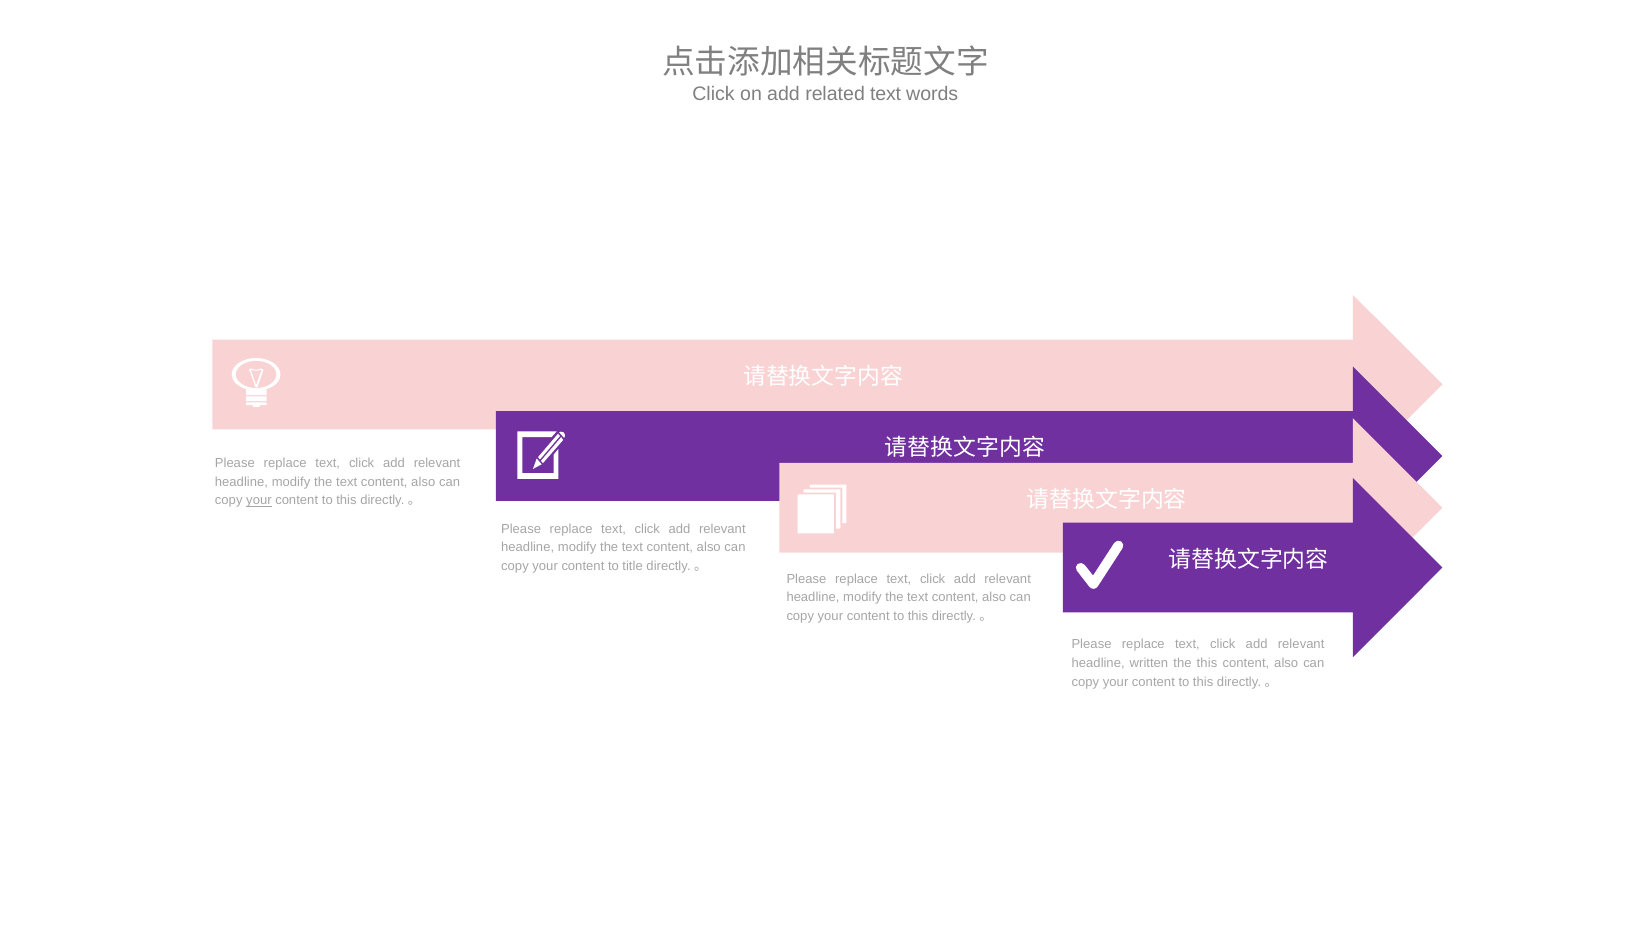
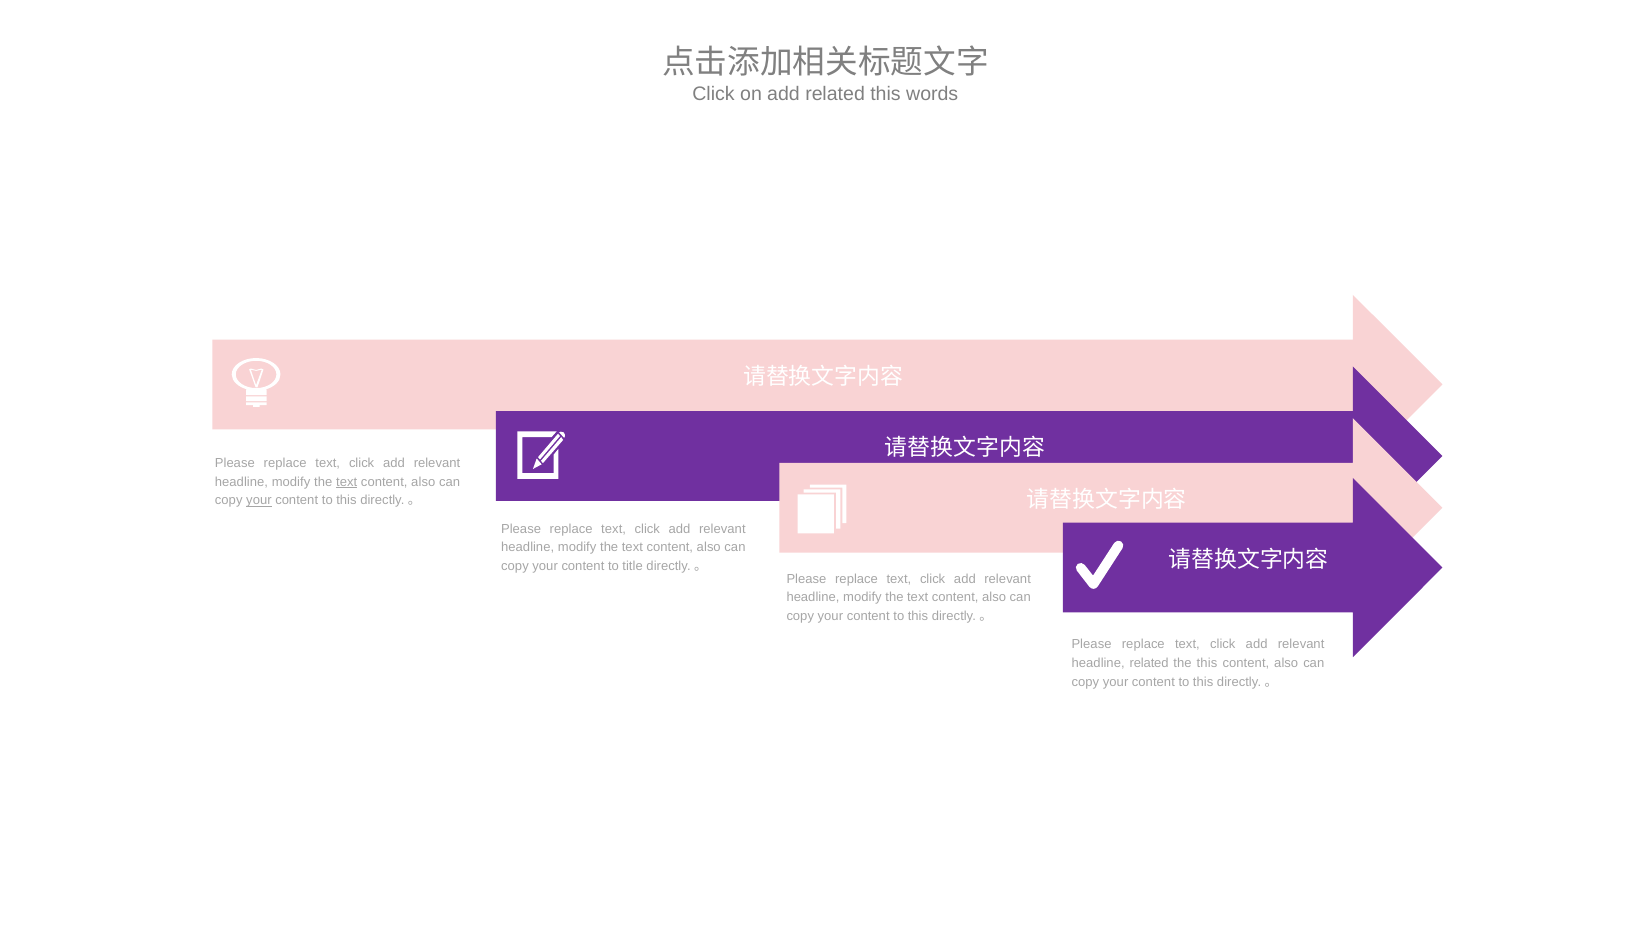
related text: text -> this
text at (347, 482) underline: none -> present
headline written: written -> related
